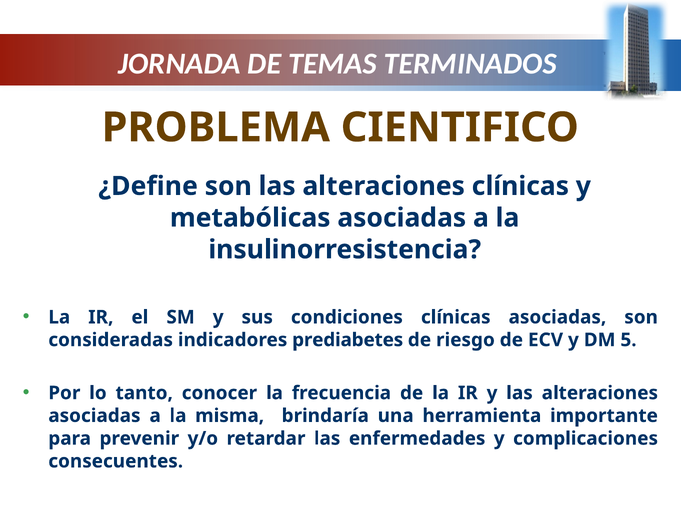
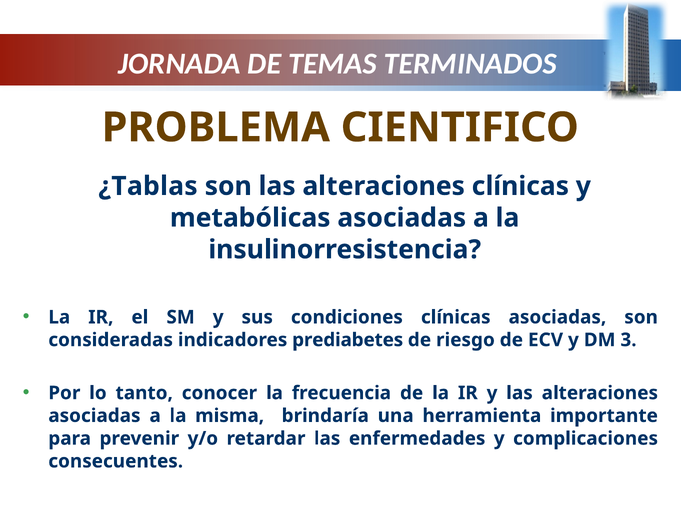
¿Define: ¿Define -> ¿Tablas
5: 5 -> 3
